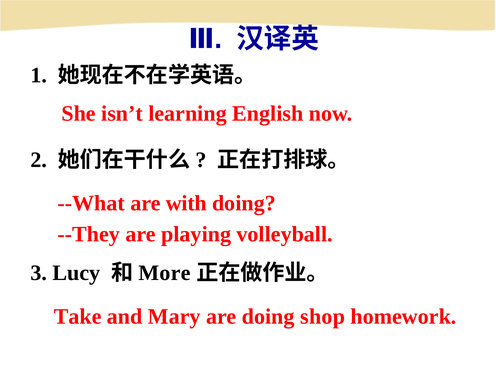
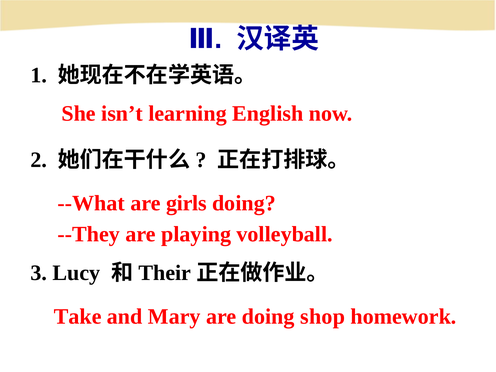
with: with -> girls
More: More -> Their
